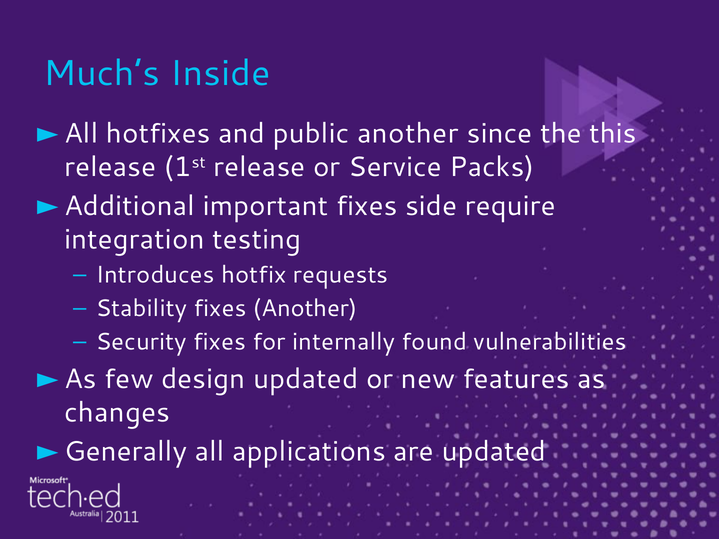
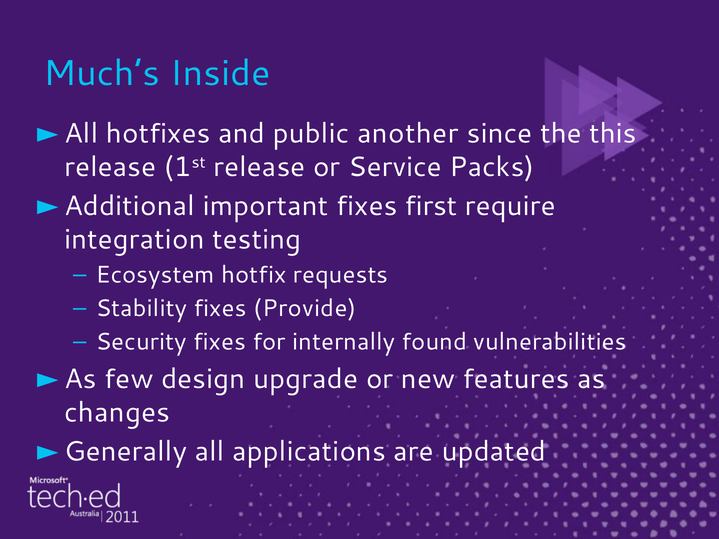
side: side -> first
Introduces: Introduces -> Ecosystem
fixes Another: Another -> Provide
design updated: updated -> upgrade
